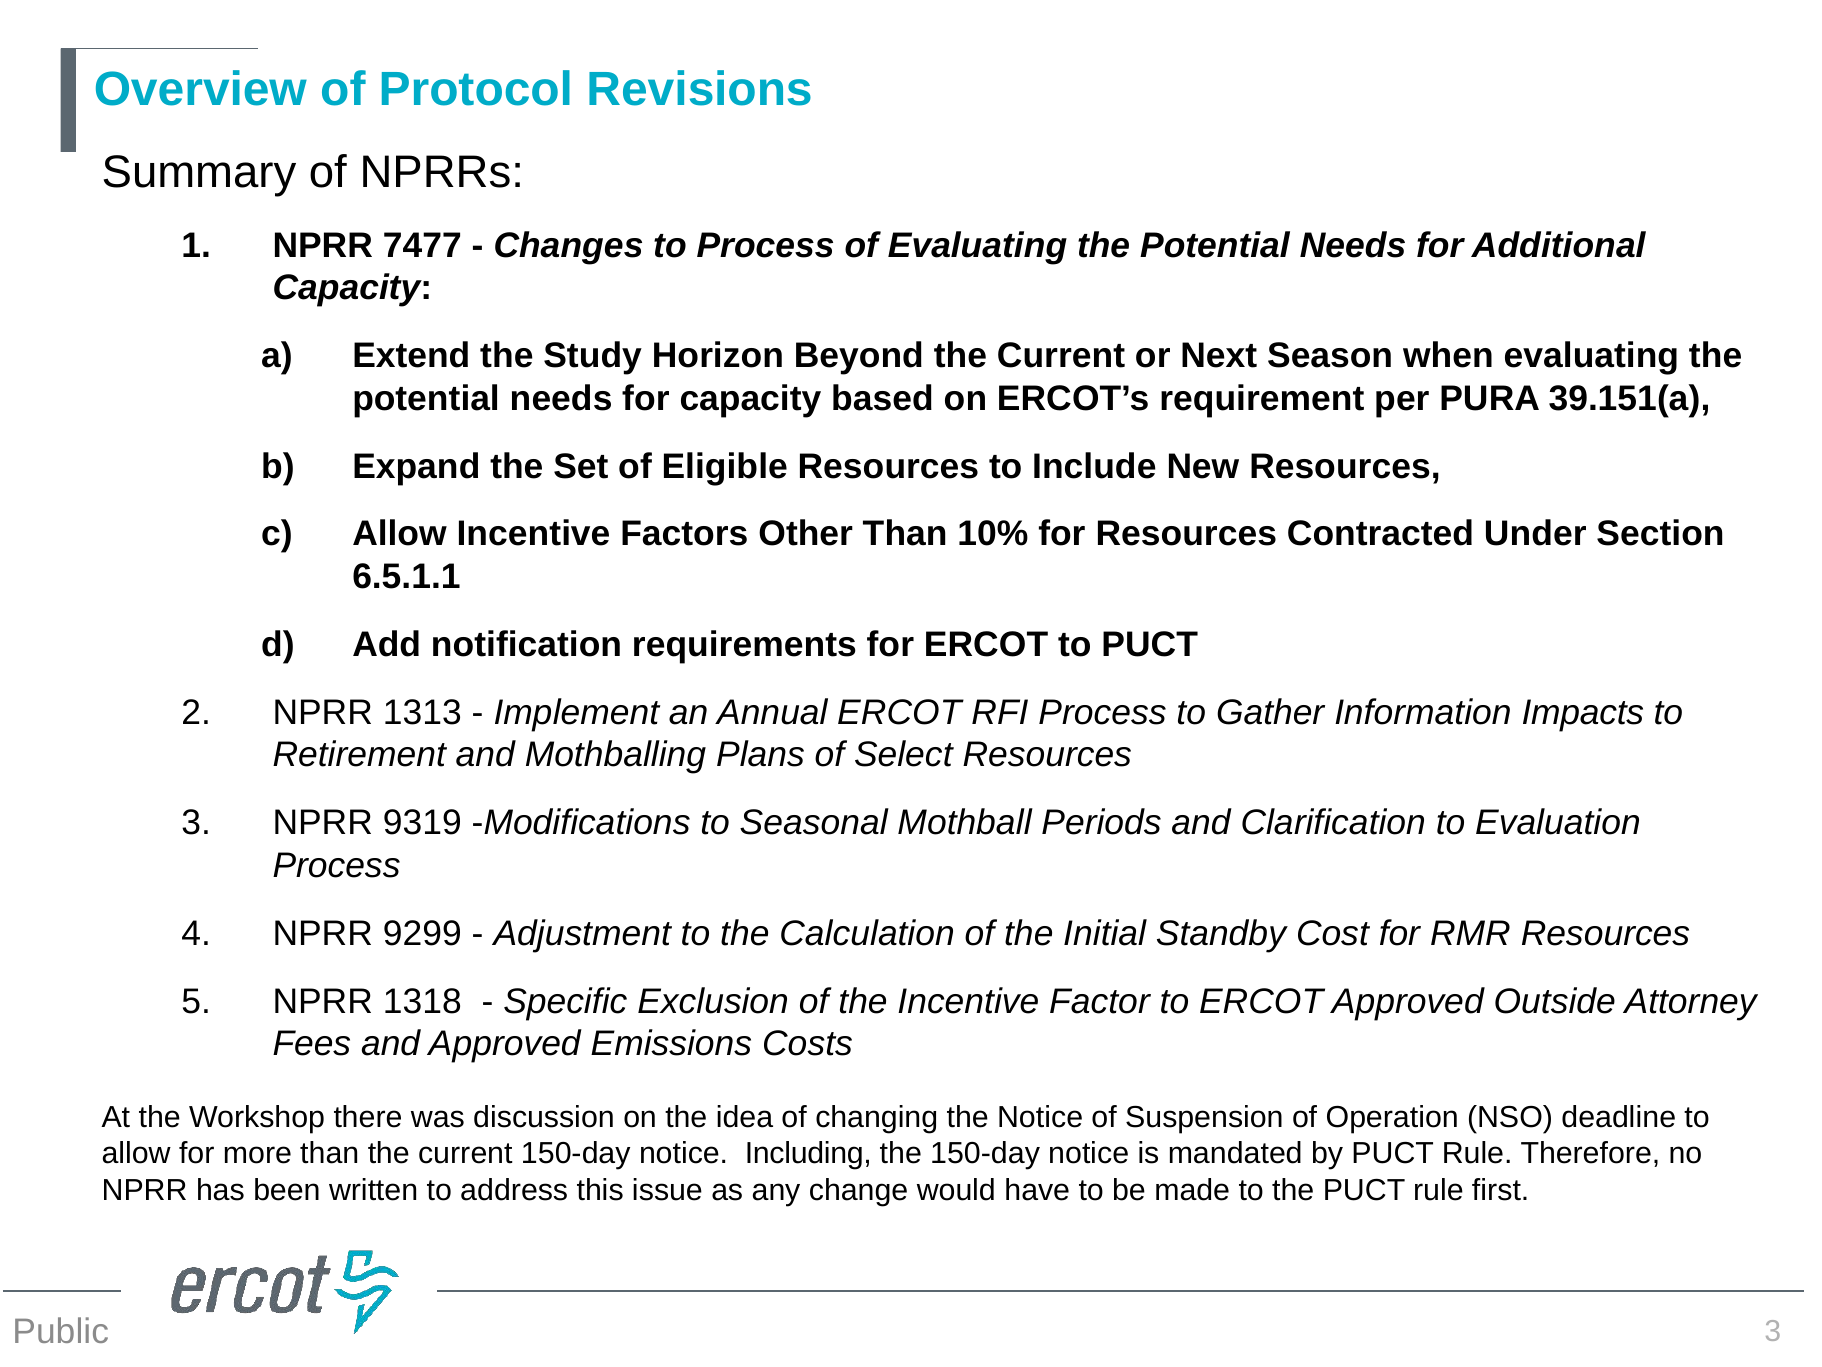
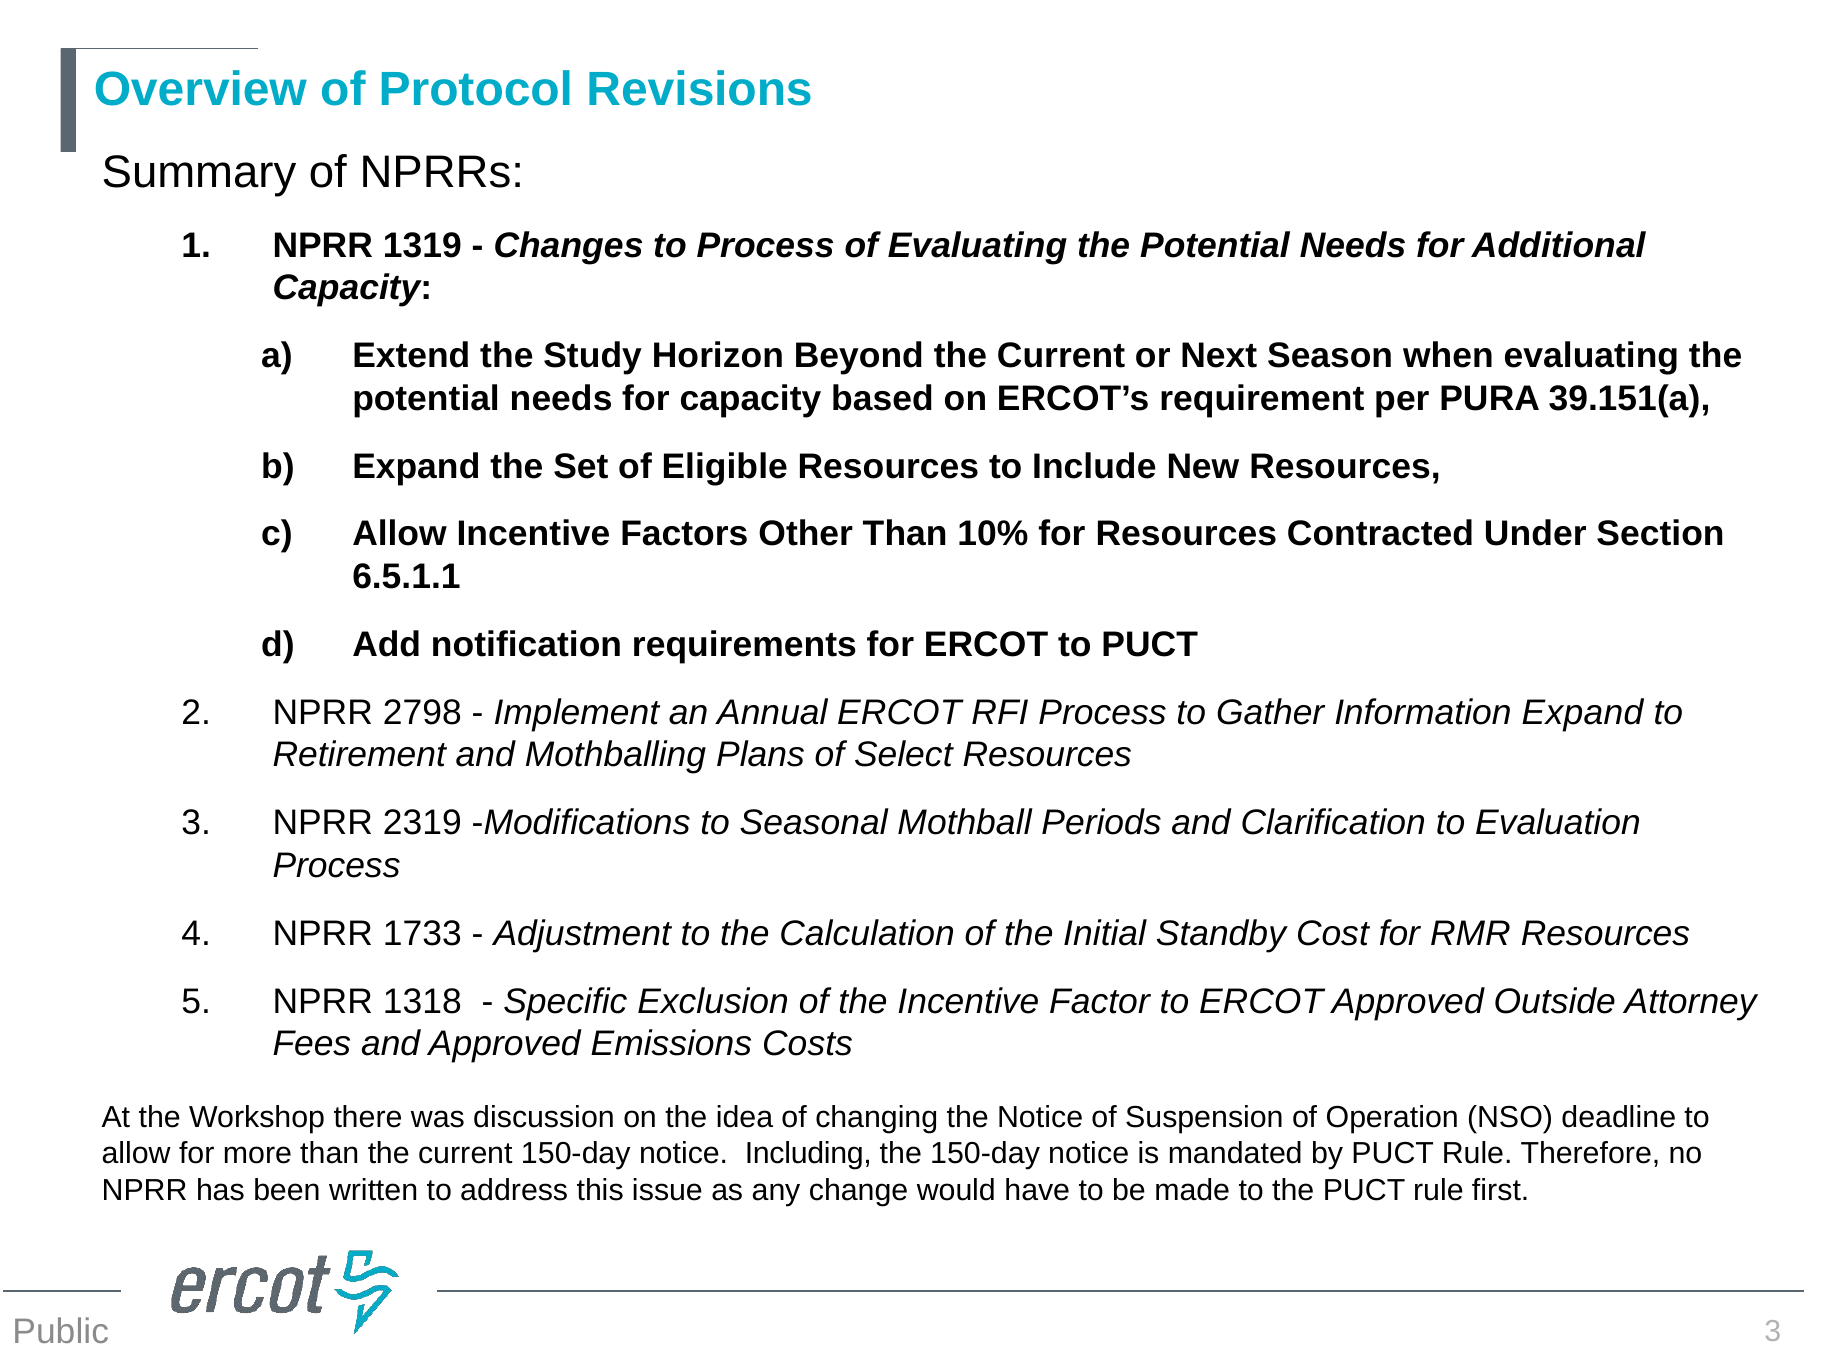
7477: 7477 -> 1319
1313: 1313 -> 2798
Information Impacts: Impacts -> Expand
9319: 9319 -> 2319
9299: 9299 -> 1733
